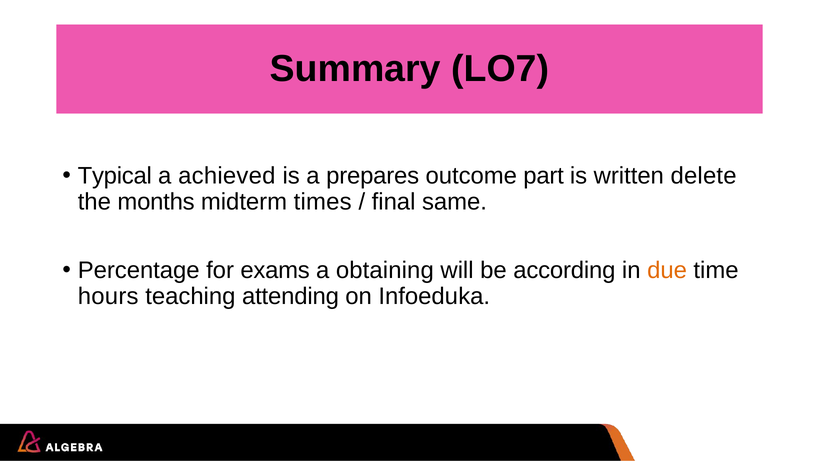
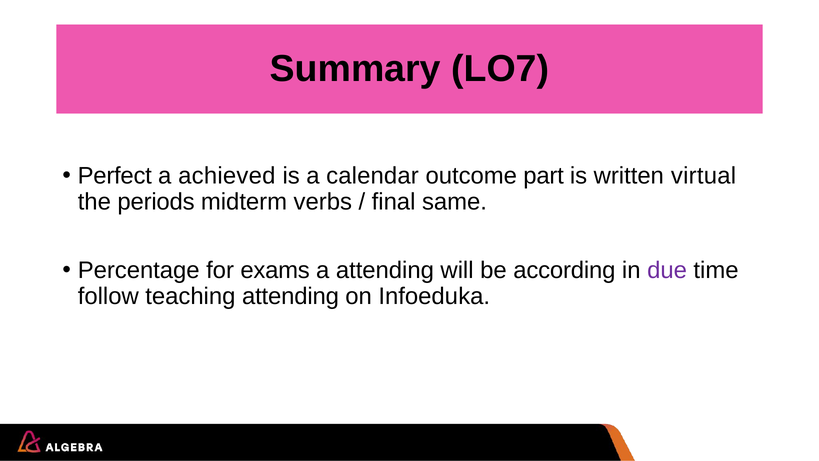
Typical: Typical -> Perfect
prepares: prepares -> calendar
delete: delete -> virtual
months: months -> periods
times: times -> verbs
a obtaining: obtaining -> attending
due colour: orange -> purple
hours: hours -> follow
